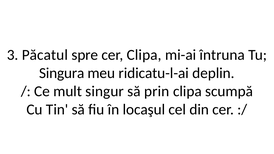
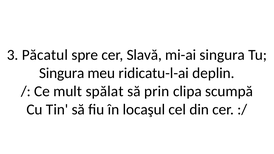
cer Clipa: Clipa -> Slavă
mi-ai întruna: întruna -> singura
singur: singur -> spălat
